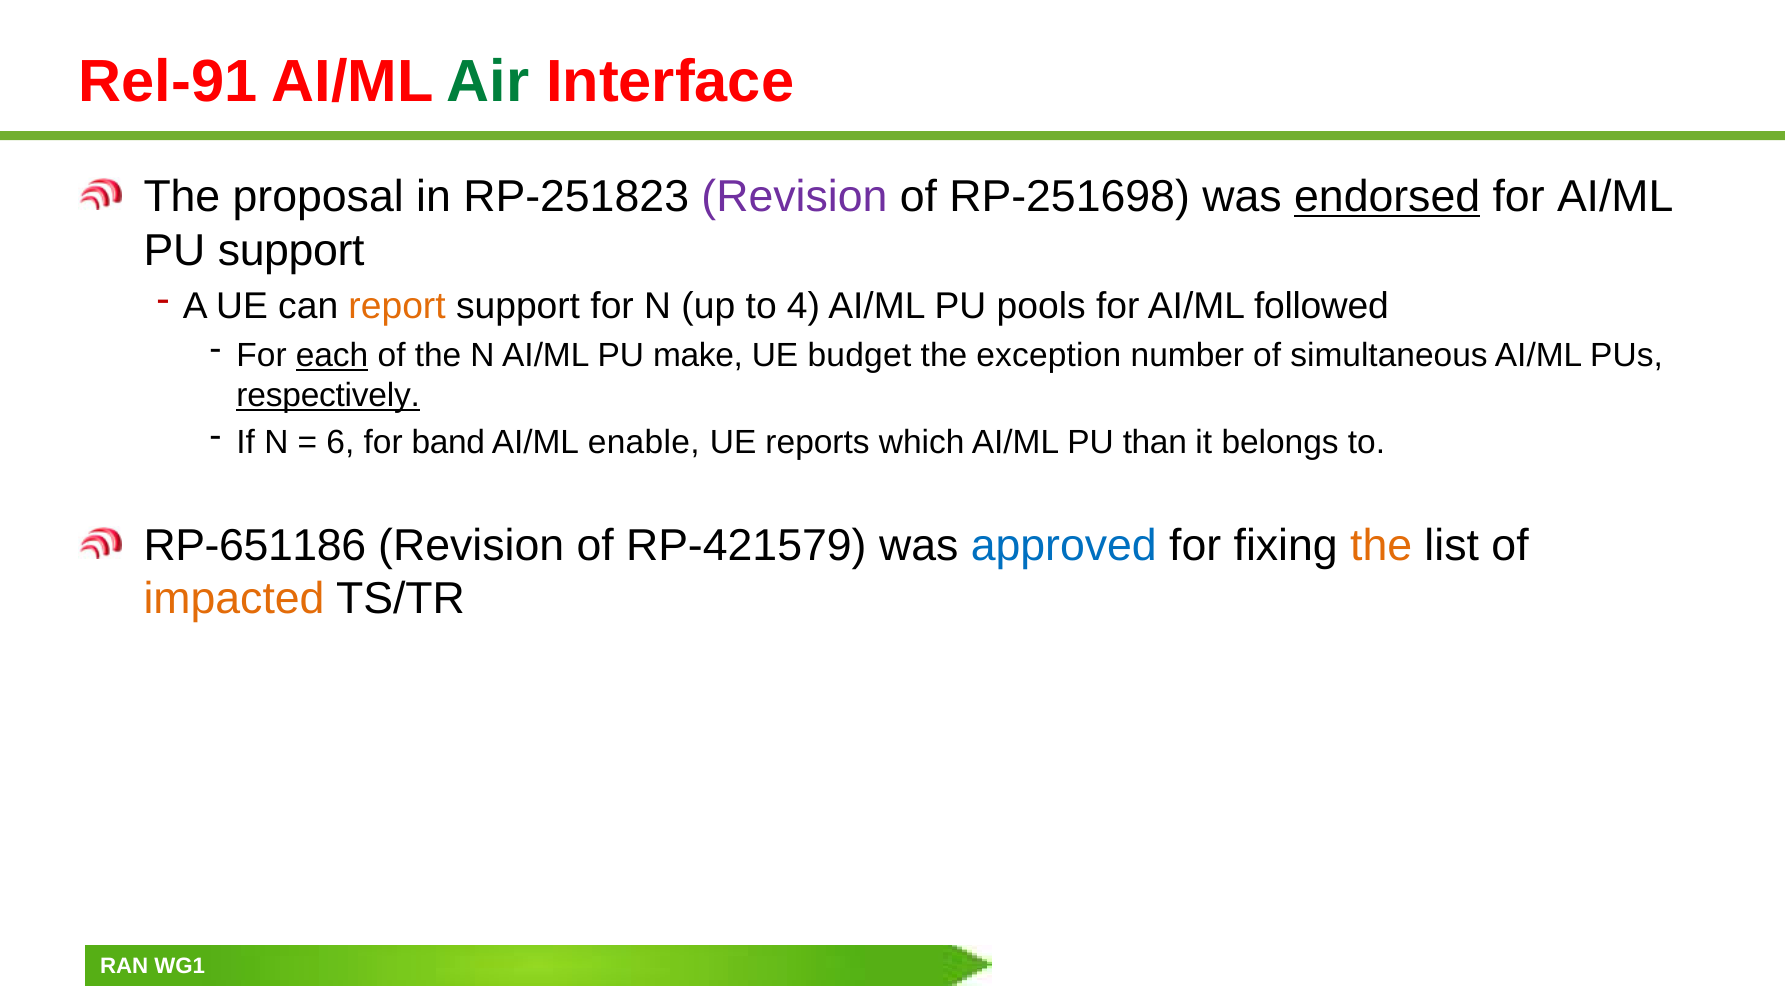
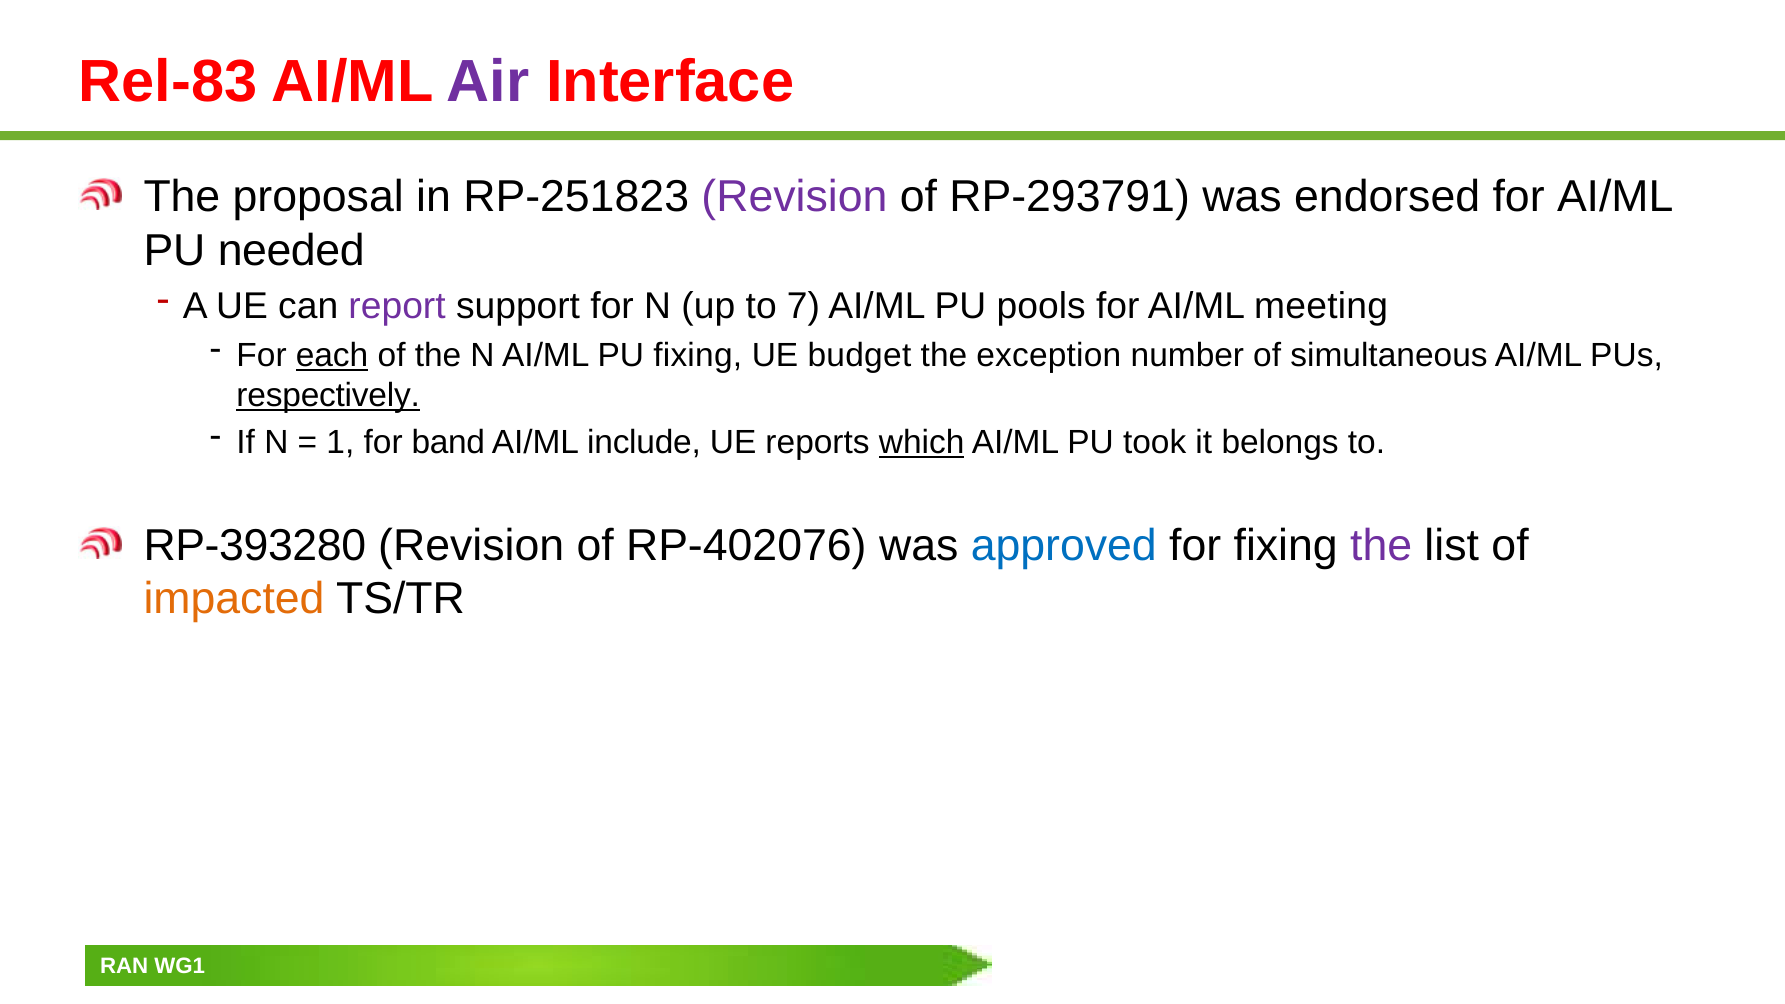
Rel-91: Rel-91 -> Rel-83
Air colour: green -> purple
RP-251698: RP-251698 -> RP-293791
endorsed underline: present -> none
PU support: support -> needed
report colour: orange -> purple
4: 4 -> 7
followed: followed -> meeting
PU make: make -> fixing
6: 6 -> 1
enable: enable -> include
which underline: none -> present
than: than -> took
RP-651186: RP-651186 -> RP-393280
RP-421579: RP-421579 -> RP-402076
the at (1381, 546) colour: orange -> purple
